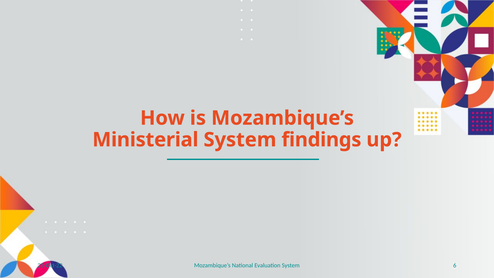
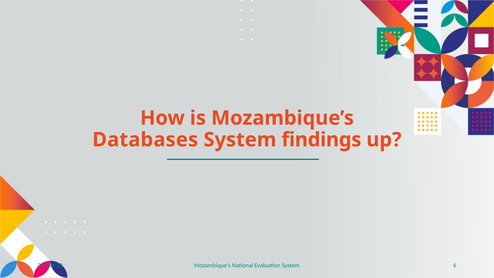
Ministerial: Ministerial -> Databases
